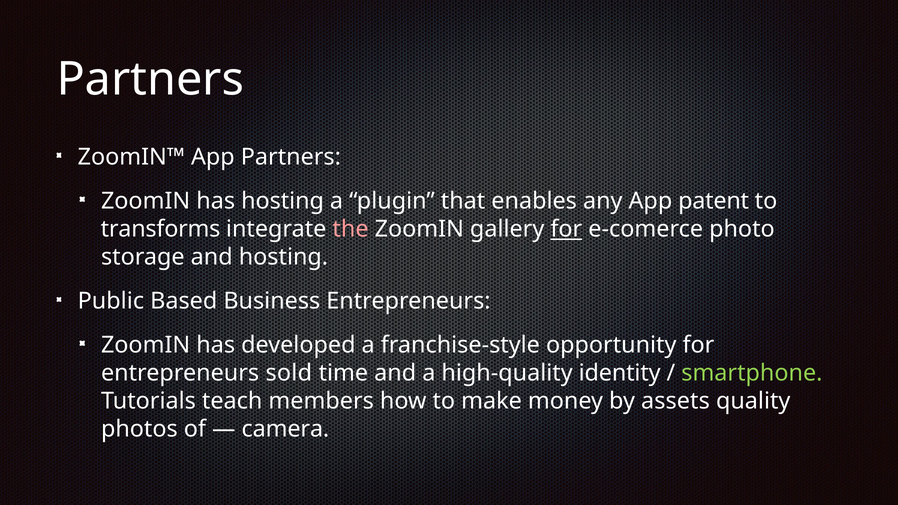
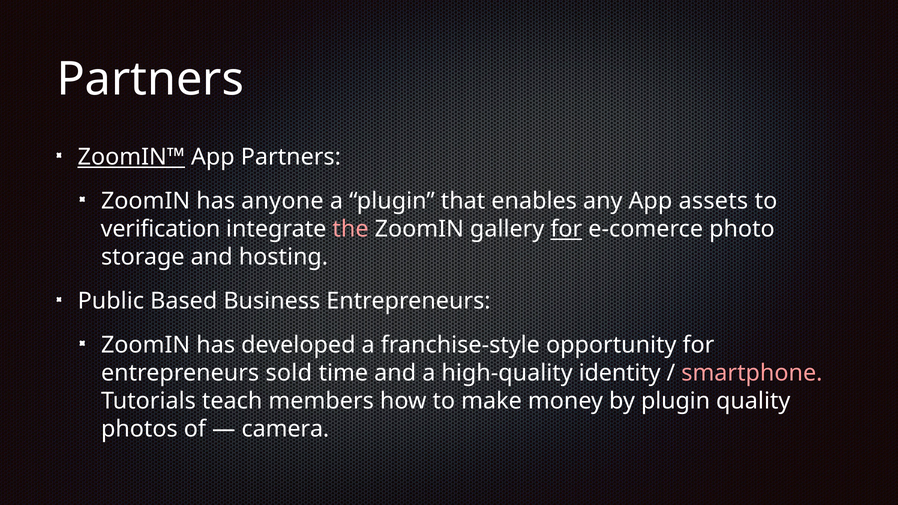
ZoomIN™ underline: none -> present
has hosting: hosting -> anyone
patent: patent -> assets
transforms: transforms -> verification
smartphone colour: light green -> pink
by assets: assets -> plugin
